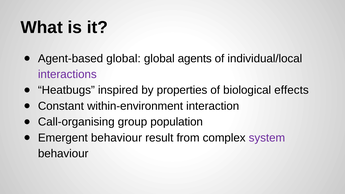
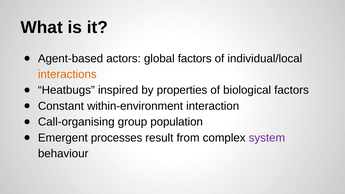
Agent-based global: global -> actors
global agents: agents -> factors
interactions colour: purple -> orange
biological effects: effects -> factors
Emergent behaviour: behaviour -> processes
